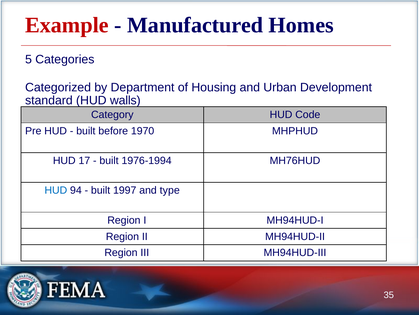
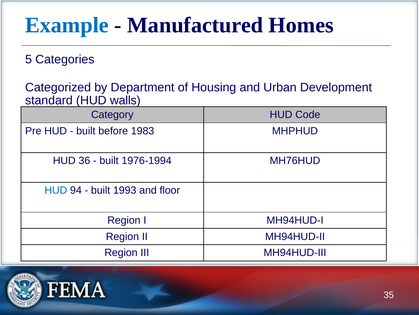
Example colour: red -> blue
1970: 1970 -> 1983
17: 17 -> 36
1997: 1997 -> 1993
type: type -> floor
